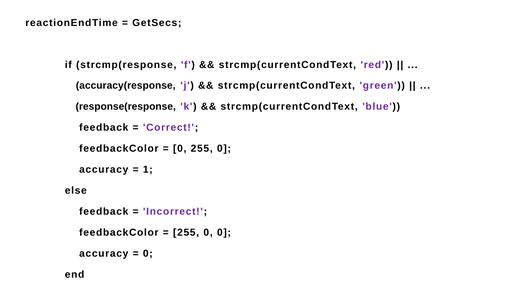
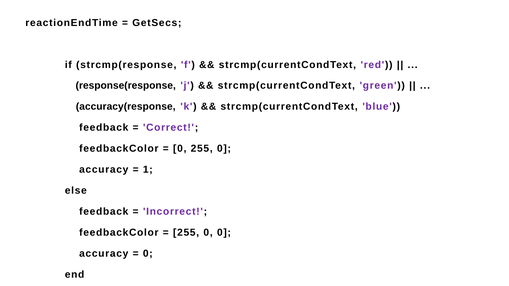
accuracy(response: accuracy(response -> response(response
response(response: response(response -> accuracy(response
